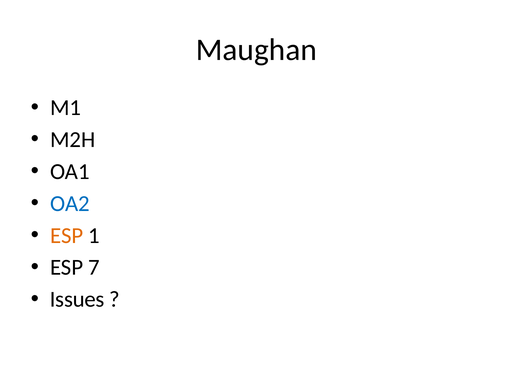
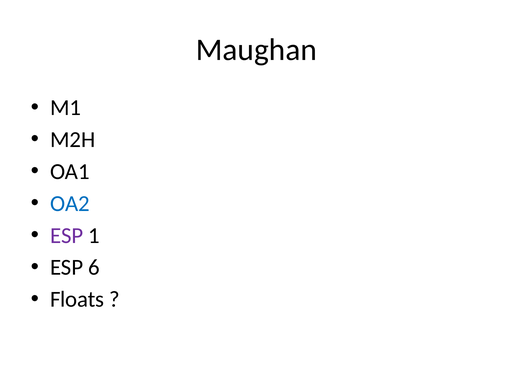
ESP at (67, 235) colour: orange -> purple
7: 7 -> 6
Issues: Issues -> Floats
